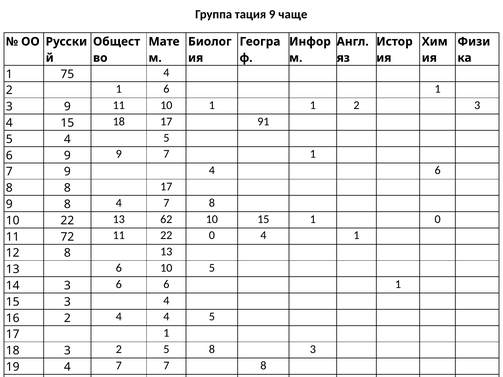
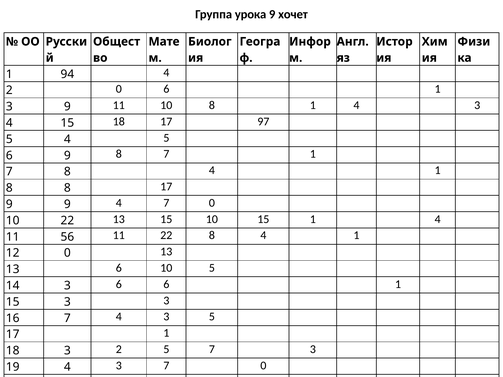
тация: тация -> урока
чаще: чаще -> хочет
75: 75 -> 94
1 at (119, 89): 1 -> 0
10 1: 1 -> 8
2 at (356, 105): 2 -> 4
91: 91 -> 97
9 9: 9 -> 8
7 9: 9 -> 8
6 at (438, 170): 6 -> 1
9 8: 8 -> 9
4 7 8: 8 -> 0
13 62: 62 -> 15
15 1 0: 0 -> 4
72: 72 -> 56
22 0: 0 -> 8
12 8: 8 -> 0
15 3 4: 4 -> 3
16 2: 2 -> 7
4 at (166, 317): 4 -> 3
5 8: 8 -> 7
19 4 7: 7 -> 3
8 at (263, 366): 8 -> 0
